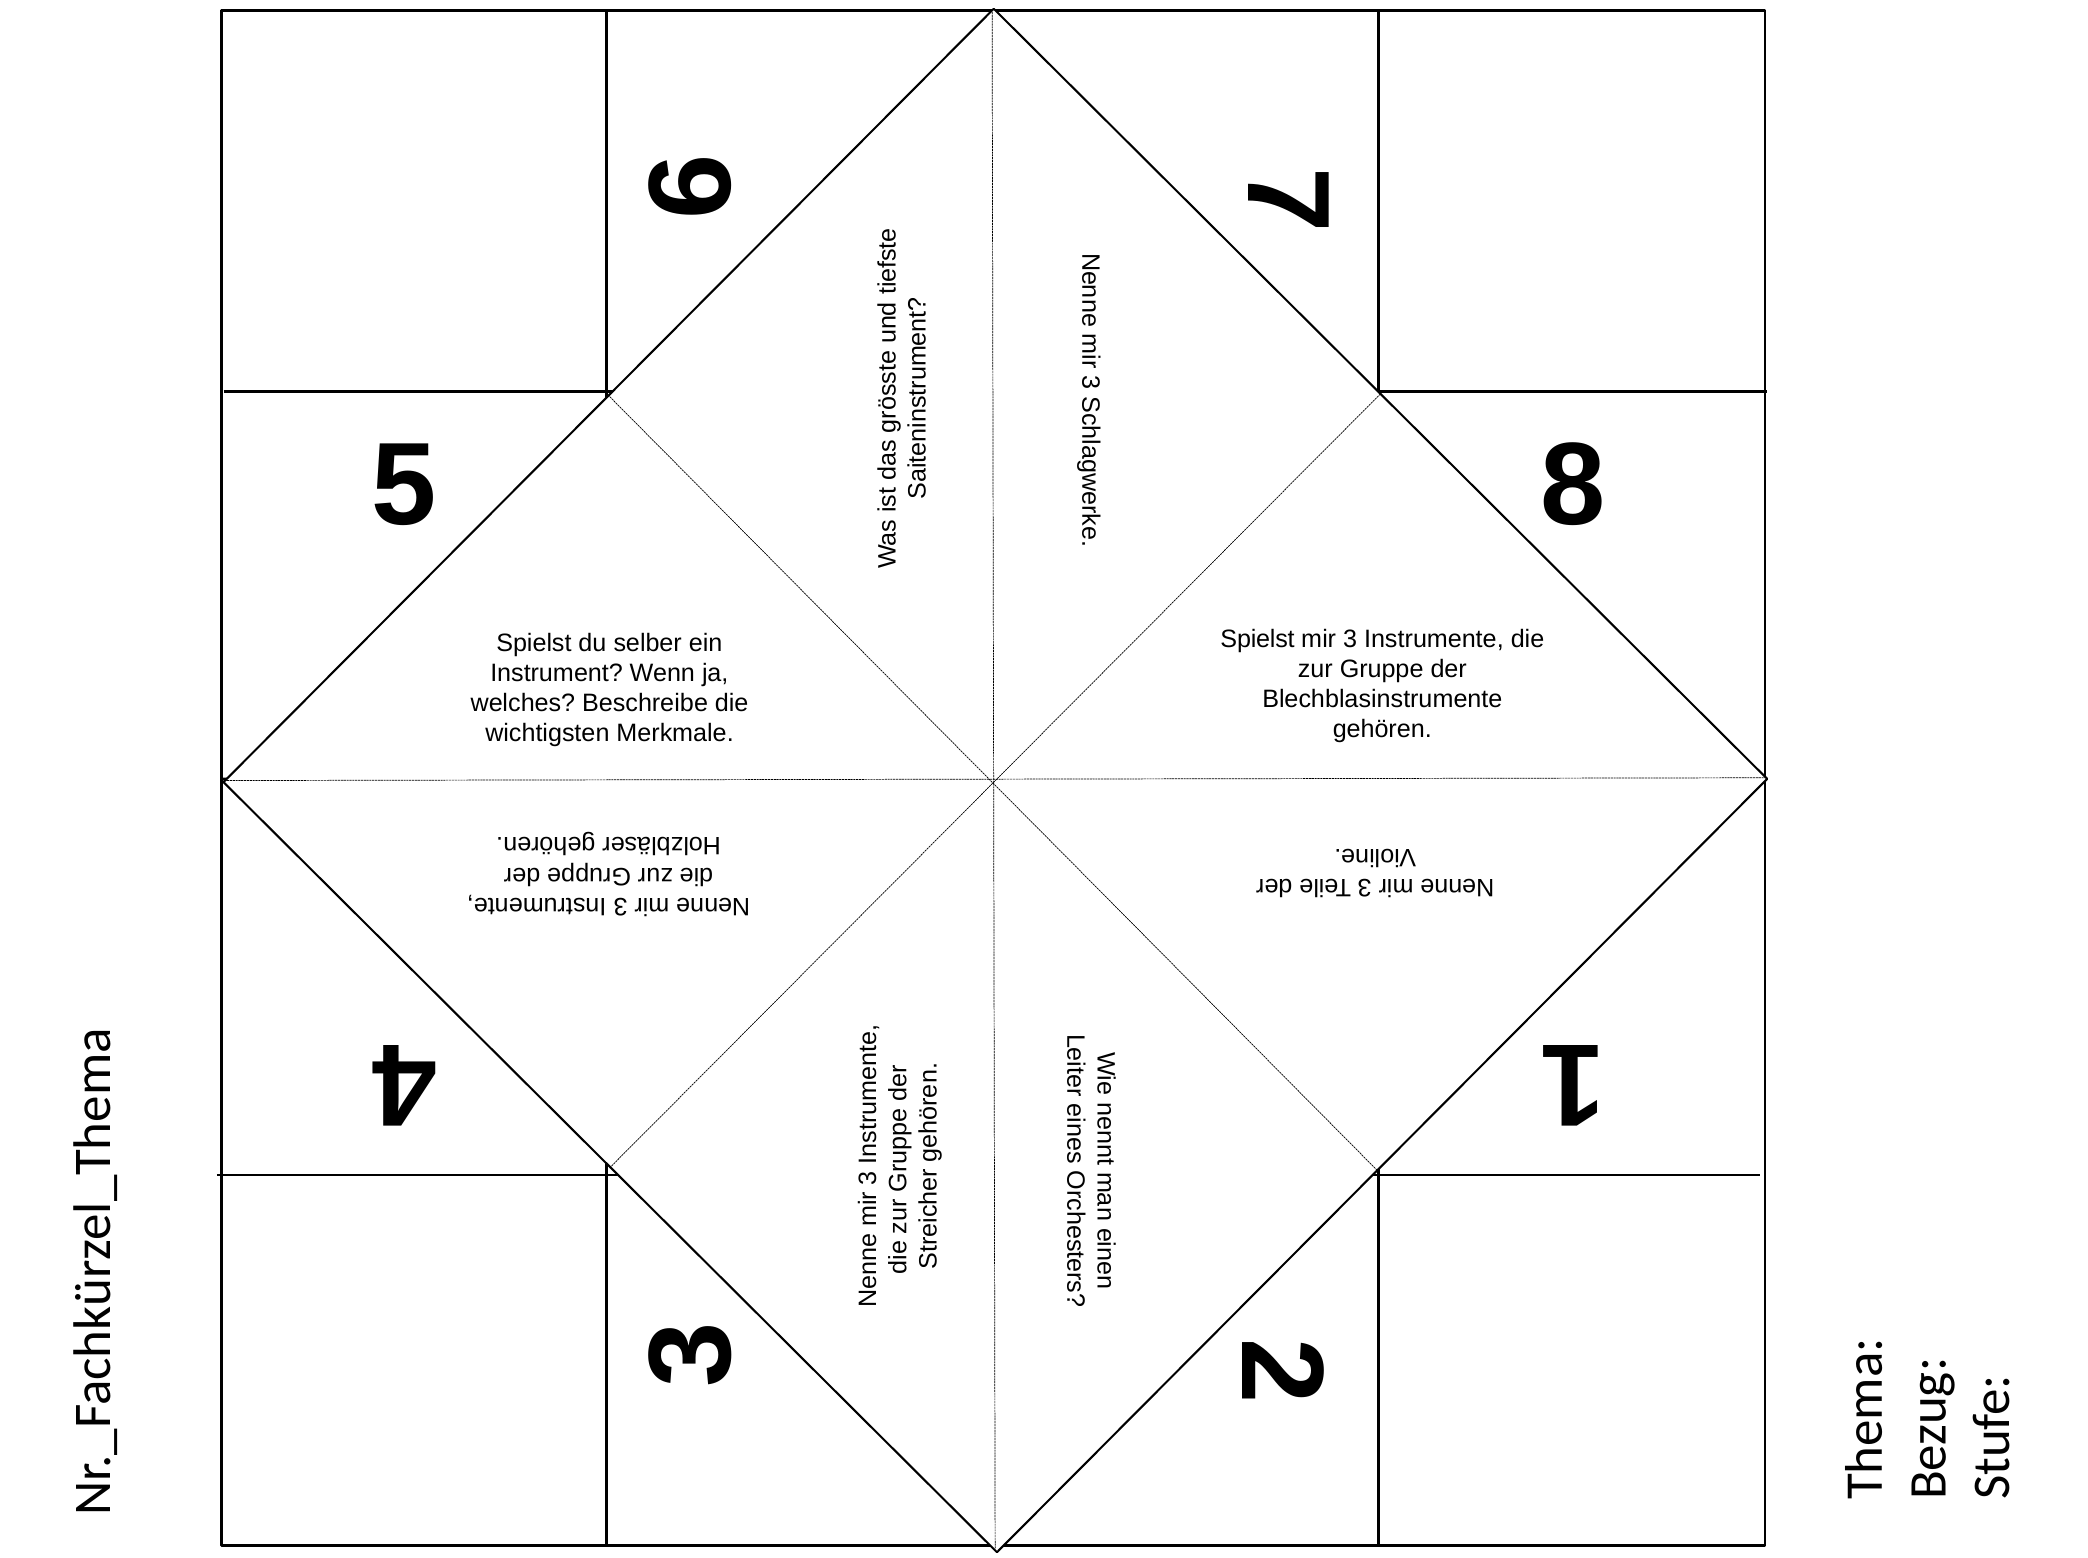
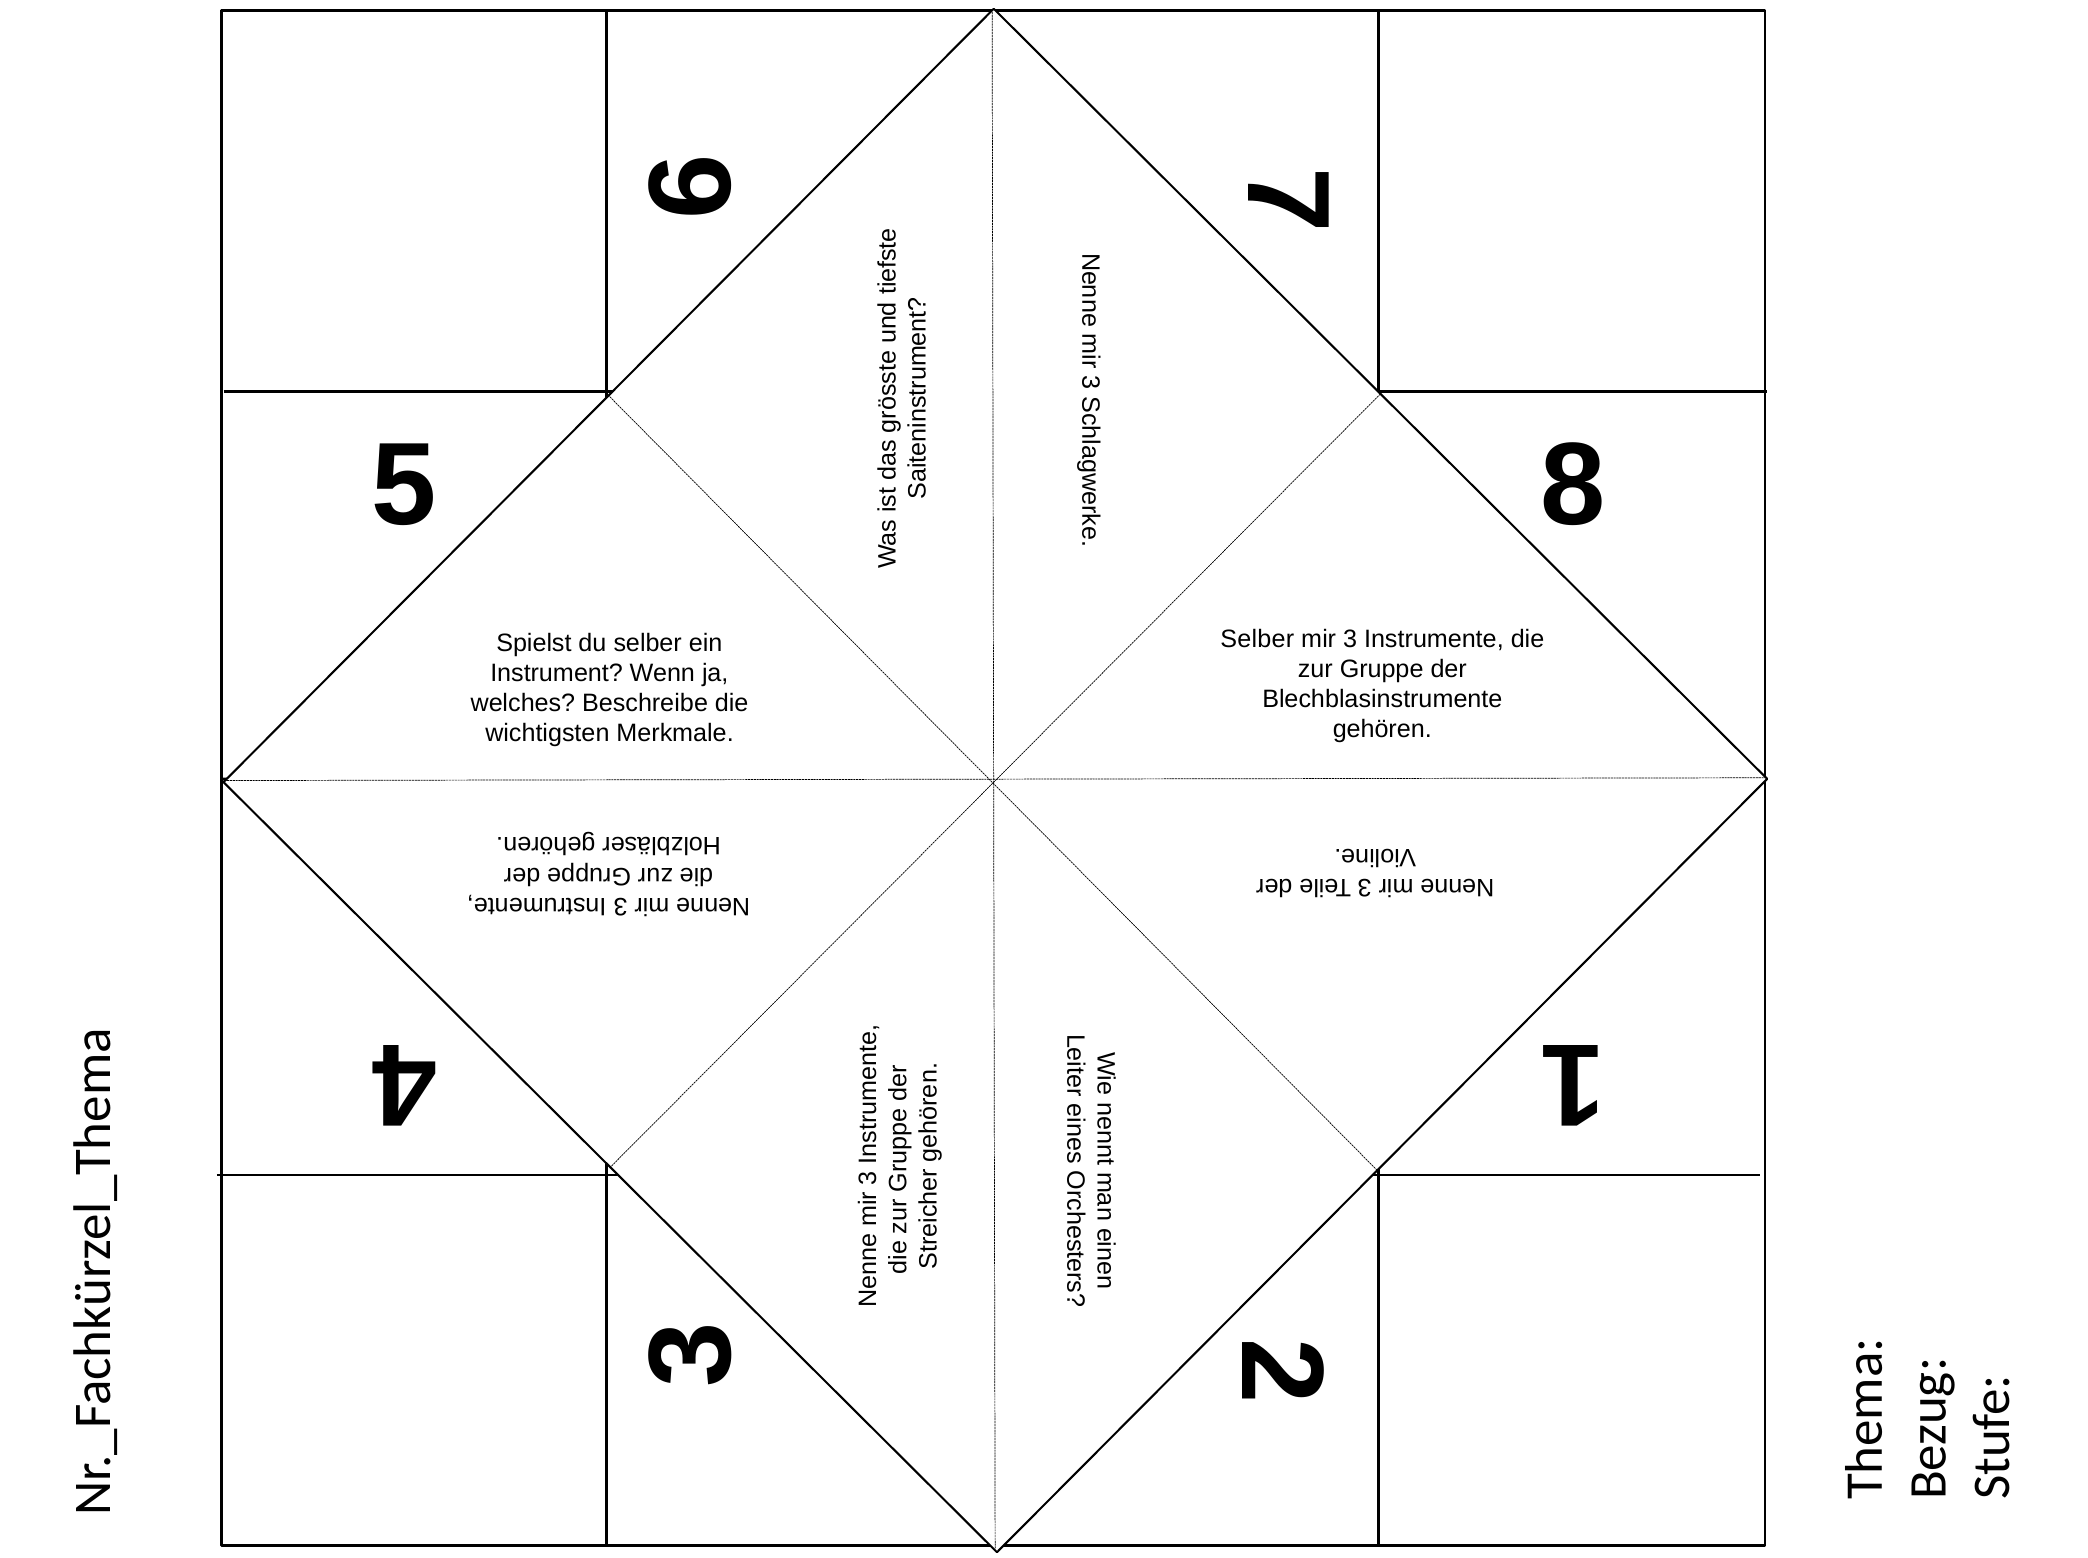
Spielst at (1258, 639): Spielst -> Selber
